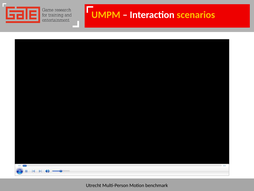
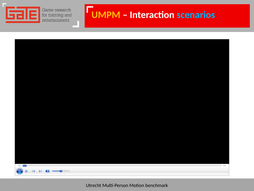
scenarios colour: yellow -> light blue
